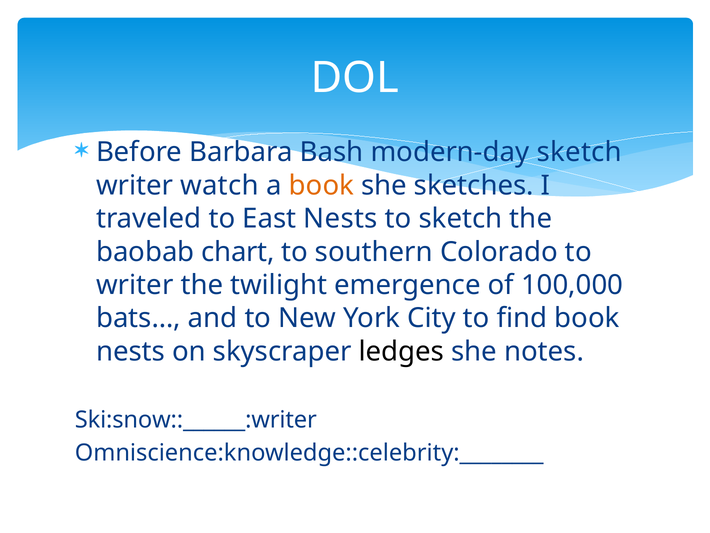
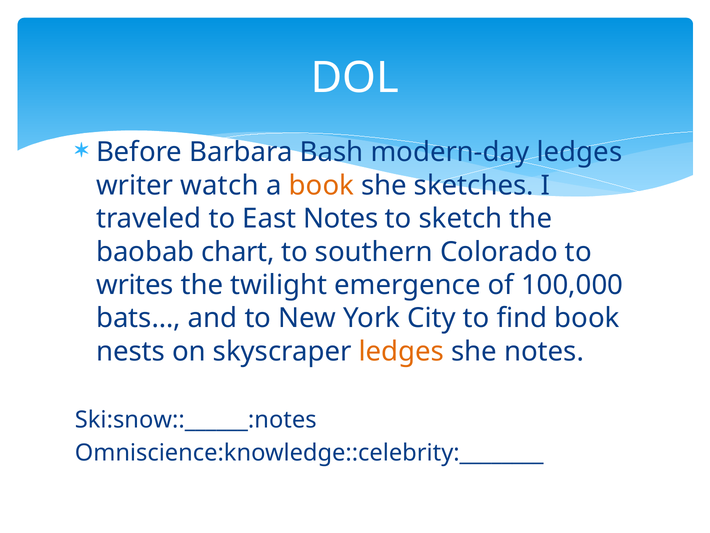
modern-day sketch: sketch -> ledges
East Nests: Nests -> Notes
writer at (135, 285): writer -> writes
ledges at (401, 351) colour: black -> orange
Ski:snow::______:writer: Ski:snow::______:writer -> Ski:snow::______:notes
